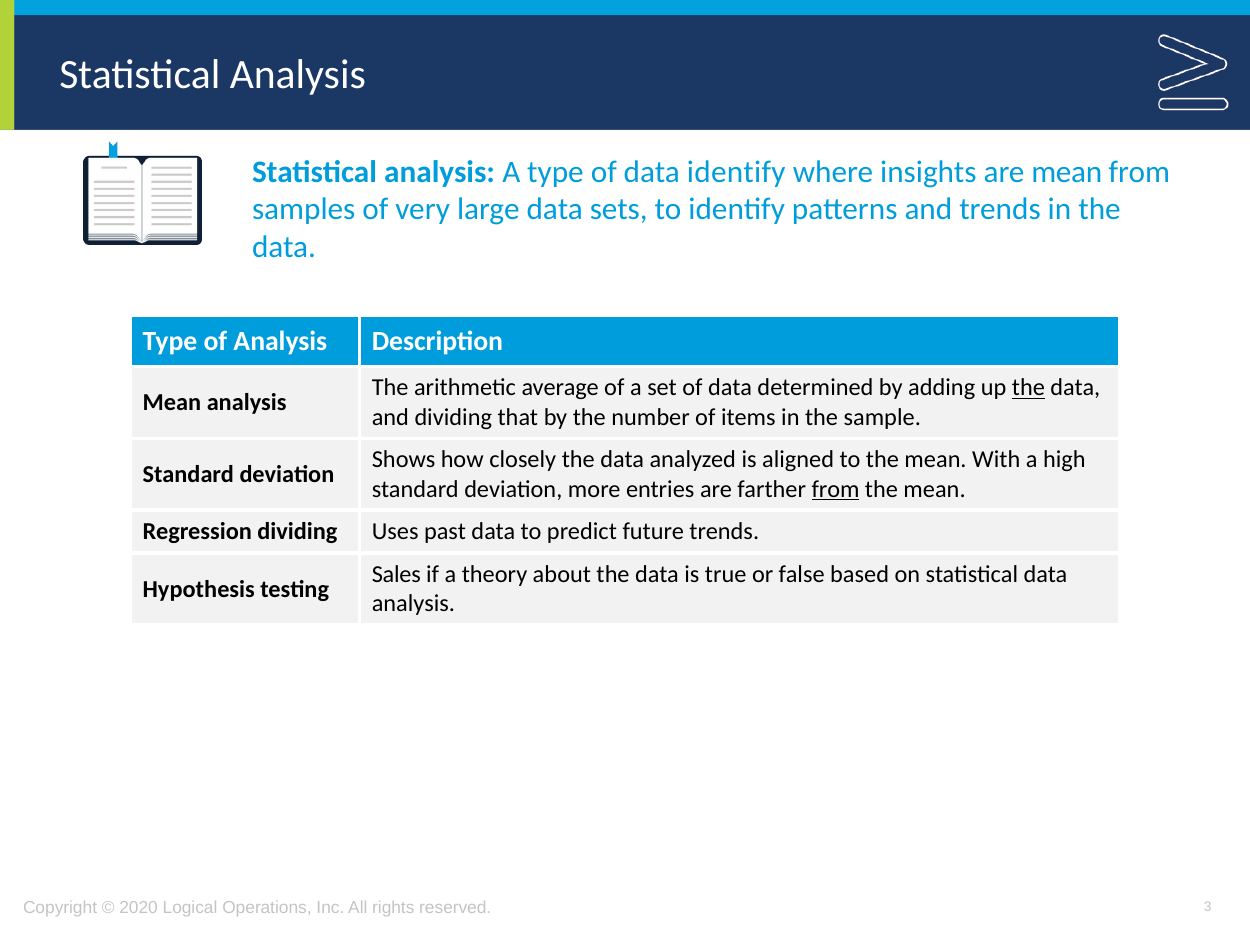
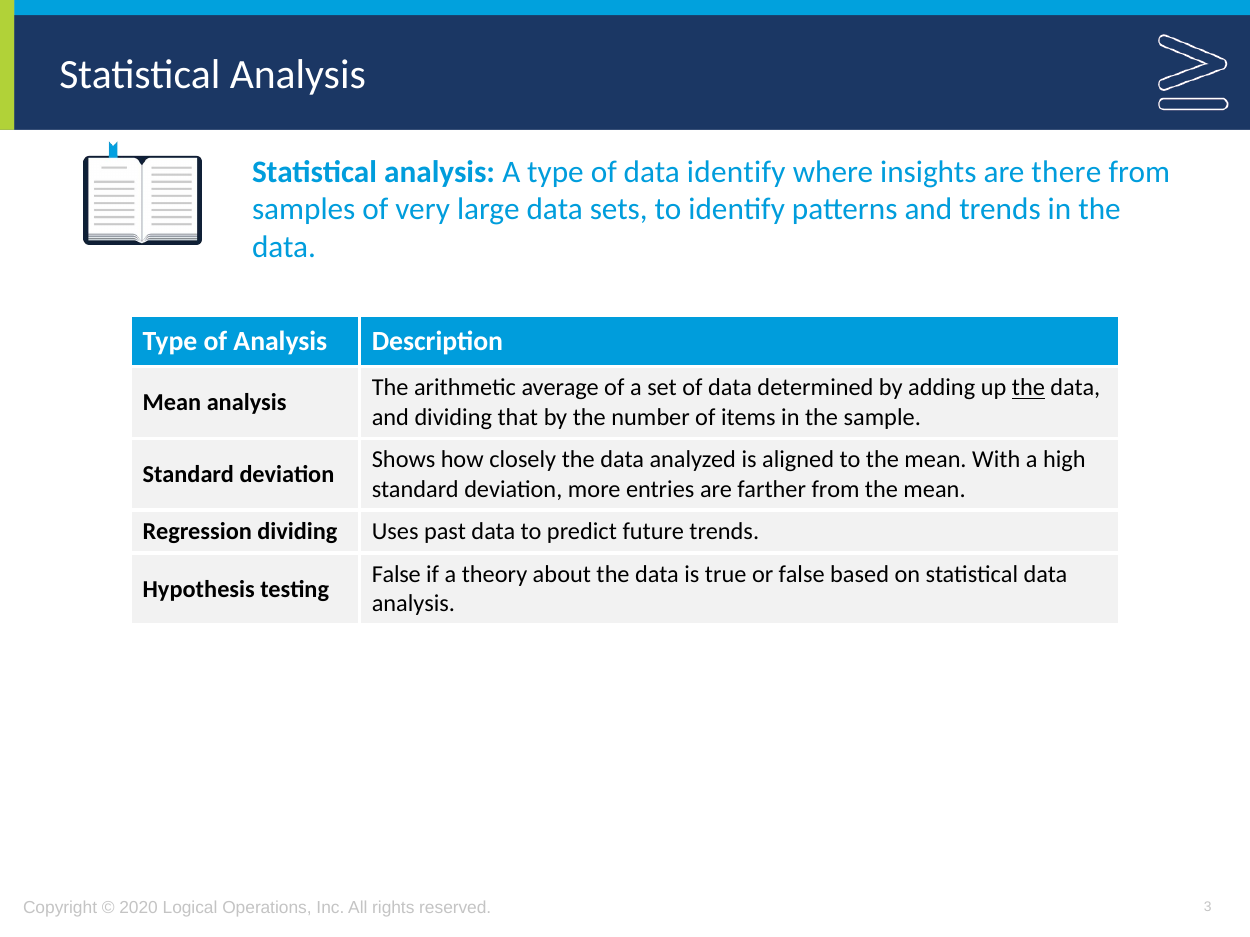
are mean: mean -> there
from at (836, 489) underline: present -> none
Sales at (396, 575): Sales -> False
